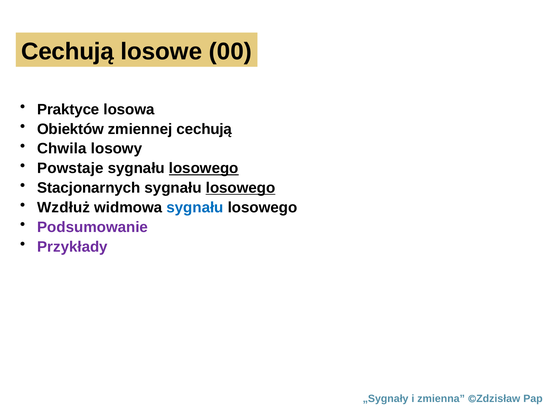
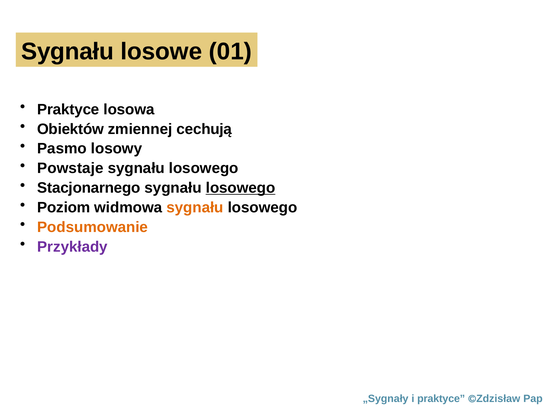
Cechują at (67, 51): Cechują -> Sygnału
00: 00 -> 01
Chwila: Chwila -> Pasmo
losowego at (204, 168) underline: present -> none
Stacjonarnych: Stacjonarnych -> Stacjonarnego
Wzdłuż: Wzdłuż -> Poziom
sygnału at (195, 208) colour: blue -> orange
Podsumowanie colour: purple -> orange
i zmienna: zmienna -> praktyce
